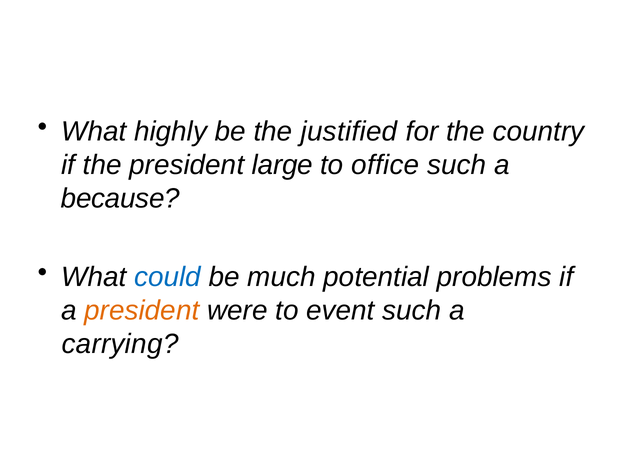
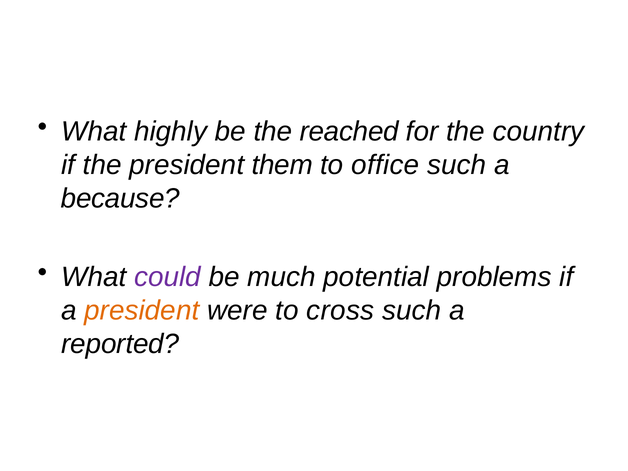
justified: justified -> reached
large: large -> them
could colour: blue -> purple
event: event -> cross
carrying: carrying -> reported
